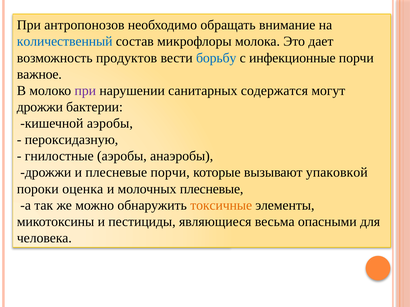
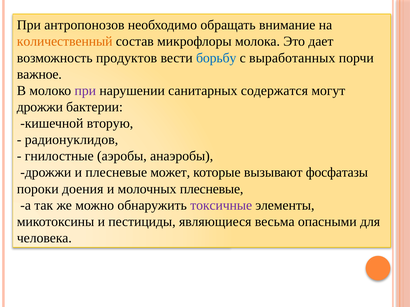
количественный colour: blue -> orange
инфекционные: инфекционные -> выработанных
кишечной аэробы: аэробы -> вторую
пероксидазную: пероксидазную -> радионуклидов
плесневые порчи: порчи -> может
упаковкой: упаковкой -> фосфатазы
оценка: оценка -> доения
токсичные colour: orange -> purple
